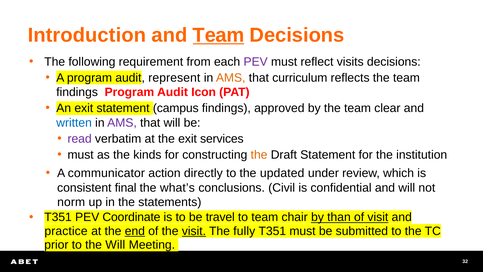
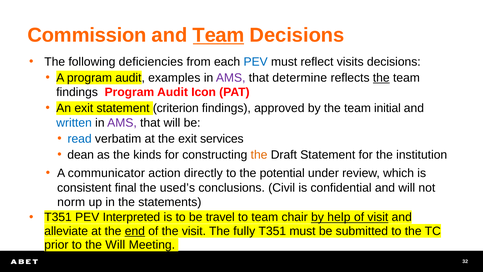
Introduction: Introduction -> Commission
requirement: requirement -> deficiencies
PEV at (256, 62) colour: purple -> blue
represent: represent -> examples
AMS at (231, 78) colour: orange -> purple
curriculum: curriculum -> determine
the at (381, 78) underline: none -> present
campus: campus -> criterion
clear: clear -> initial
read colour: purple -> blue
must at (81, 155): must -> dean
updated: updated -> potential
what’s: what’s -> used’s
Coordinate: Coordinate -> Interpreted
than: than -> help
practice: practice -> alleviate
visit at (194, 231) underline: present -> none
